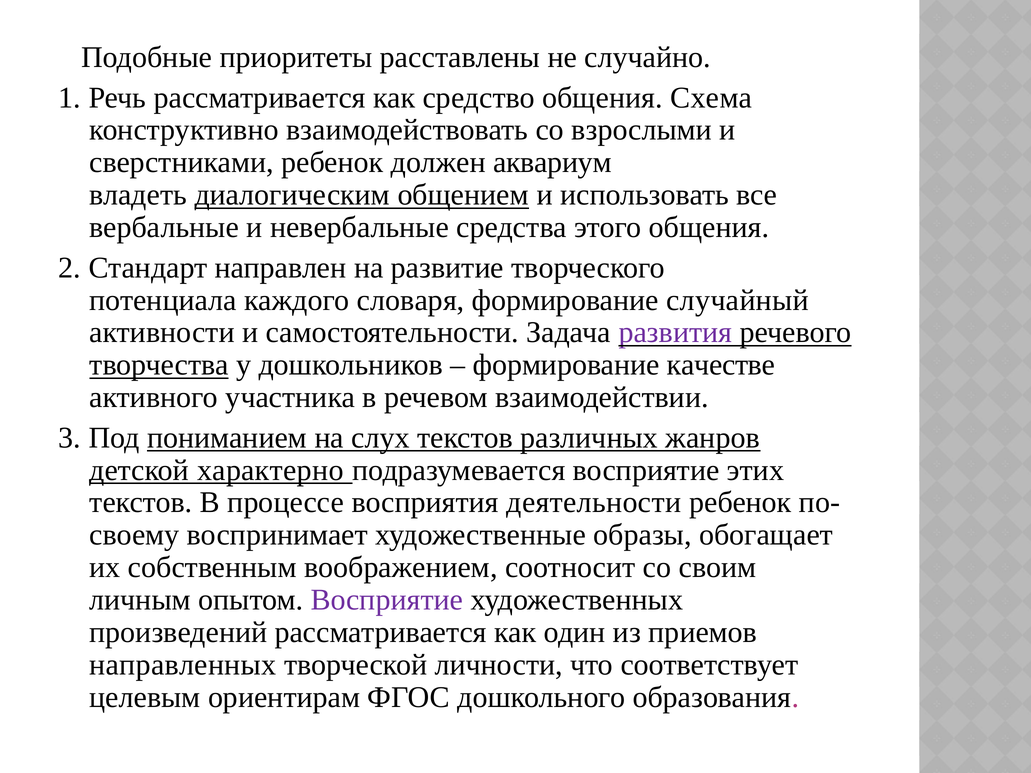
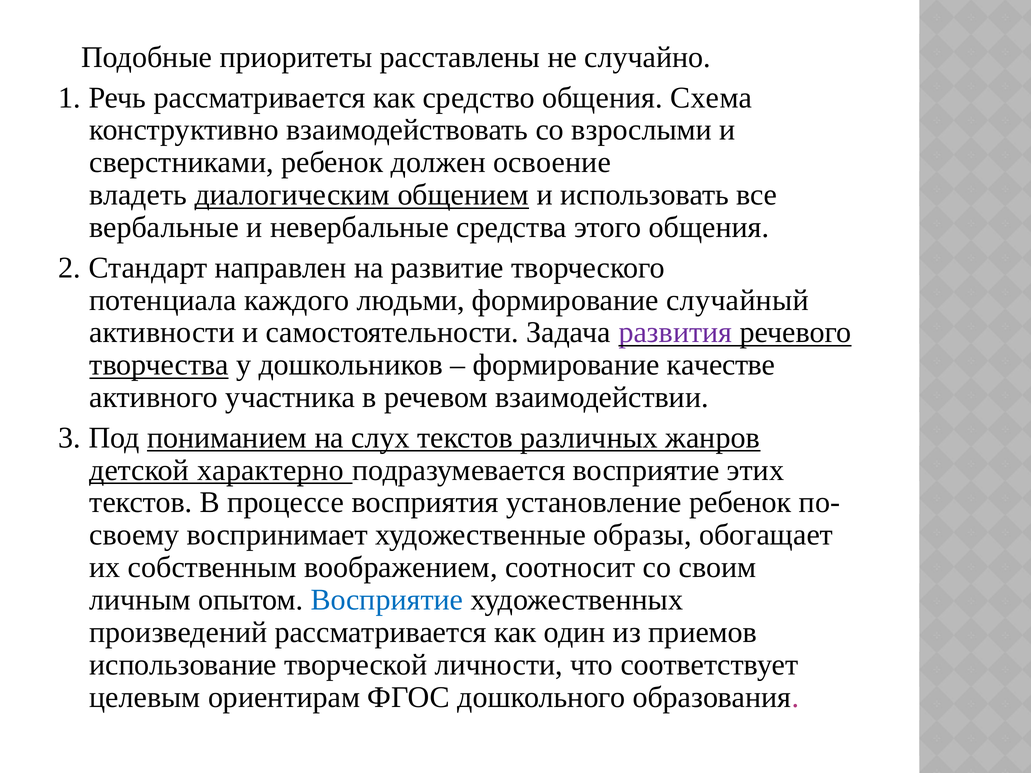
аквариум: аквариум -> освоение
словаря: словаря -> людьми
деятельности: деятельности -> установление
Восприятие at (387, 600) colour: purple -> blue
направленных: направленных -> использование
